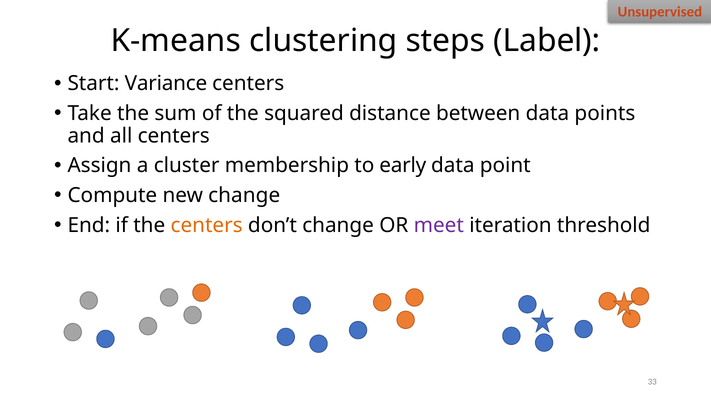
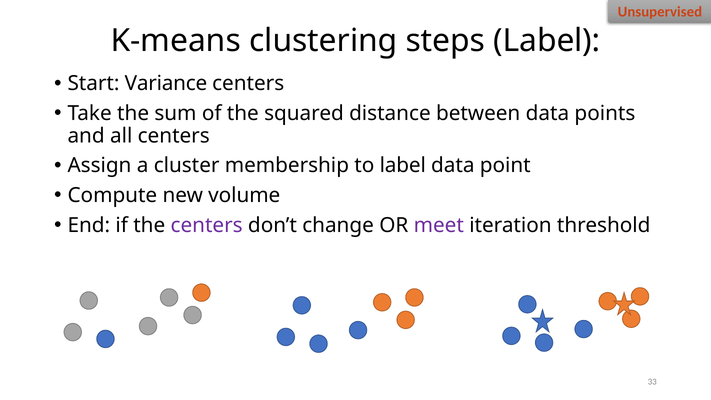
to early: early -> label
new change: change -> volume
centers at (207, 225) colour: orange -> purple
